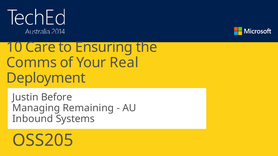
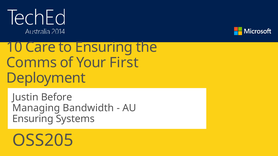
Real: Real -> First
Remaining: Remaining -> Bandwidth
Inbound at (33, 119): Inbound -> Ensuring
